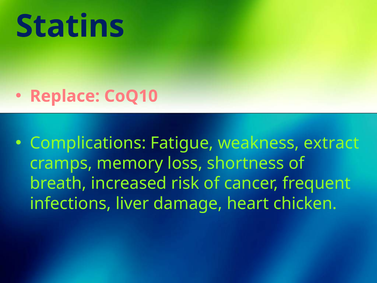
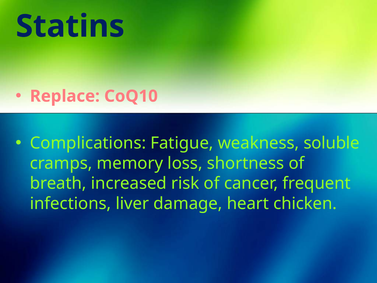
extract: extract -> soluble
